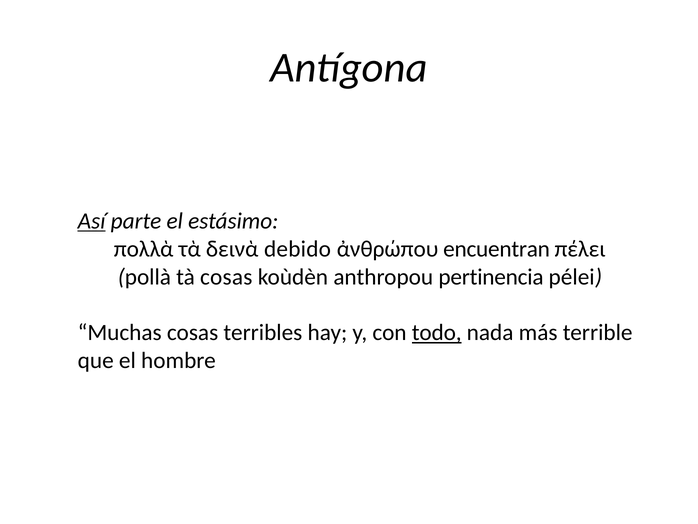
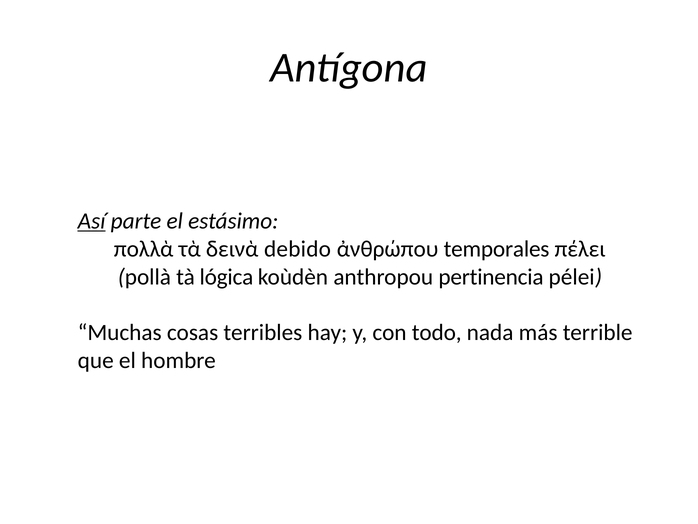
encuentran: encuentran -> temporales
tà cosas: cosas -> lógica
todo underline: present -> none
